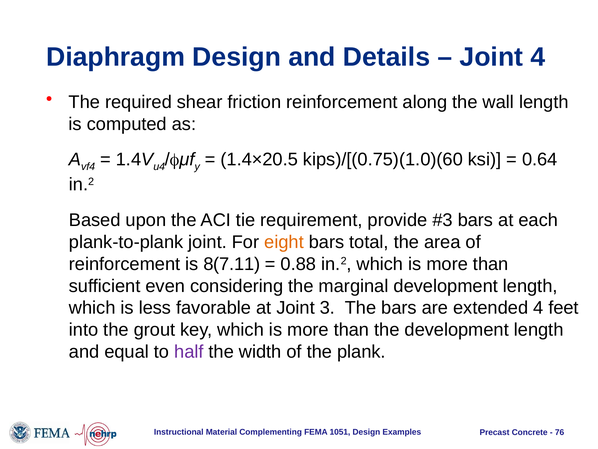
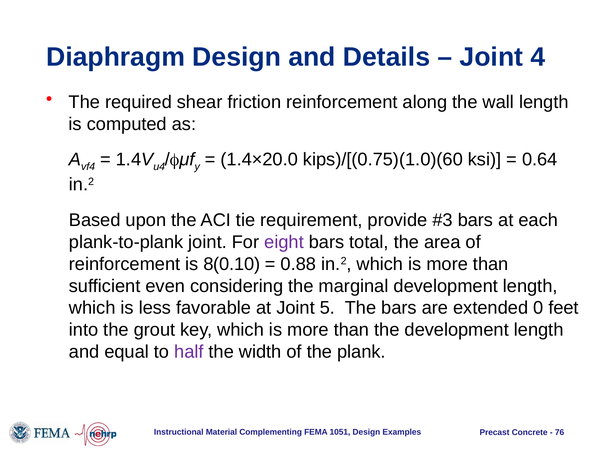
1.4×20.5: 1.4×20.5 -> 1.4×20.0
eight colour: orange -> purple
8(7.11: 8(7.11 -> 8(0.10
3: 3 -> 5
extended 4: 4 -> 0
